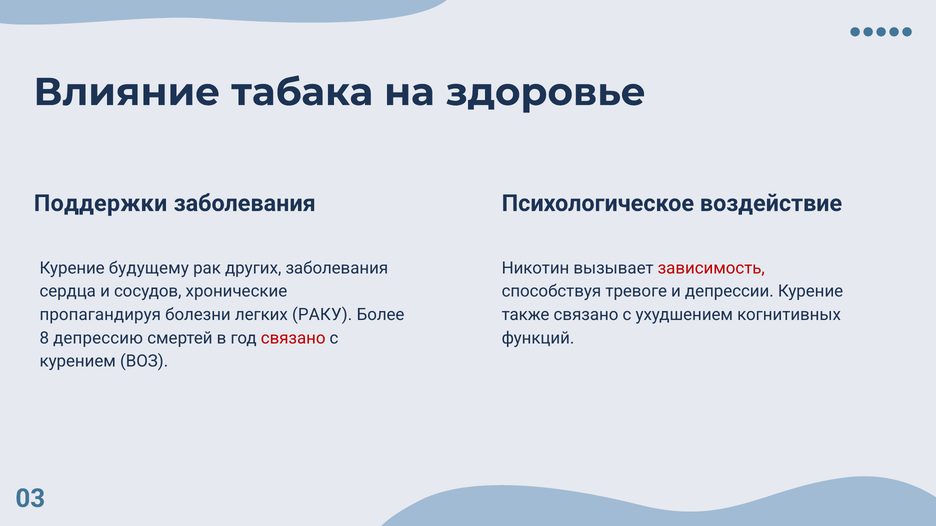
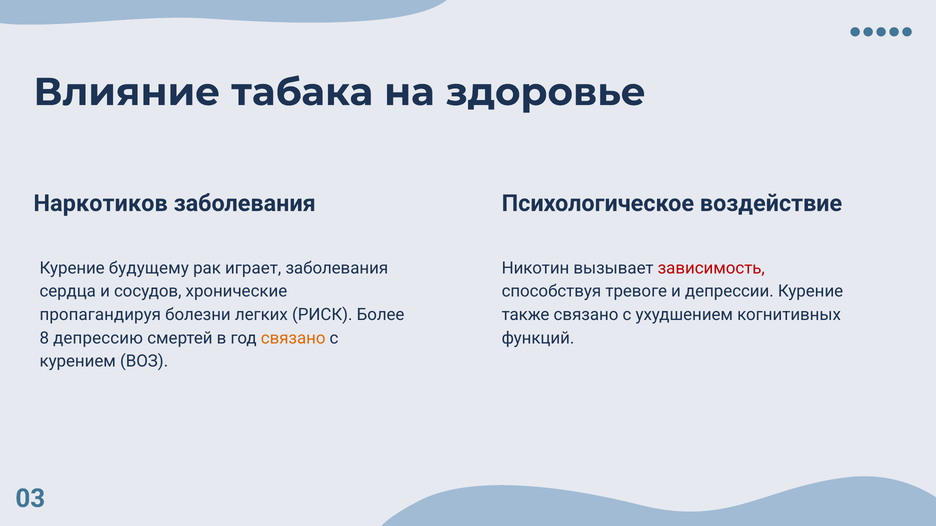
Поддержки: Поддержки -> Наркотиков
других: других -> играет
РАКУ: РАКУ -> РИСК
связано at (293, 338) colour: red -> orange
